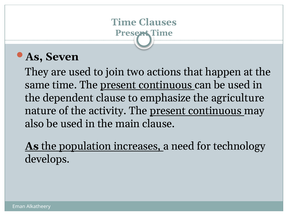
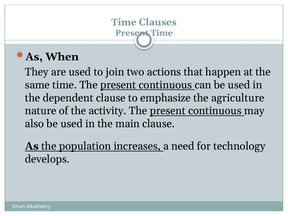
Seven: Seven -> When
